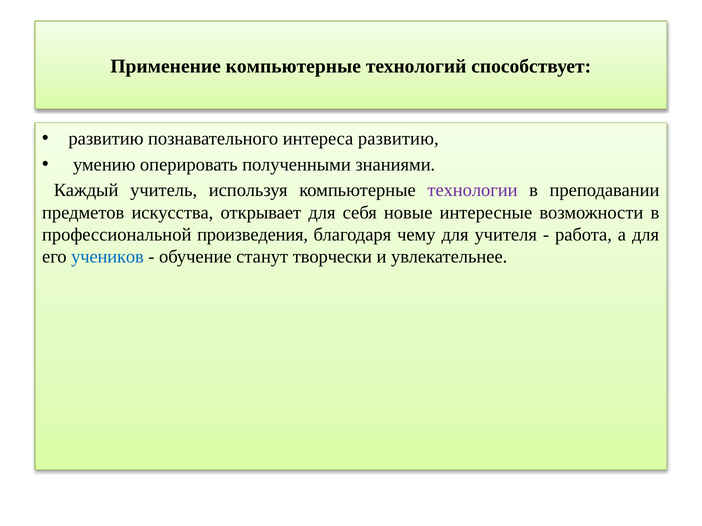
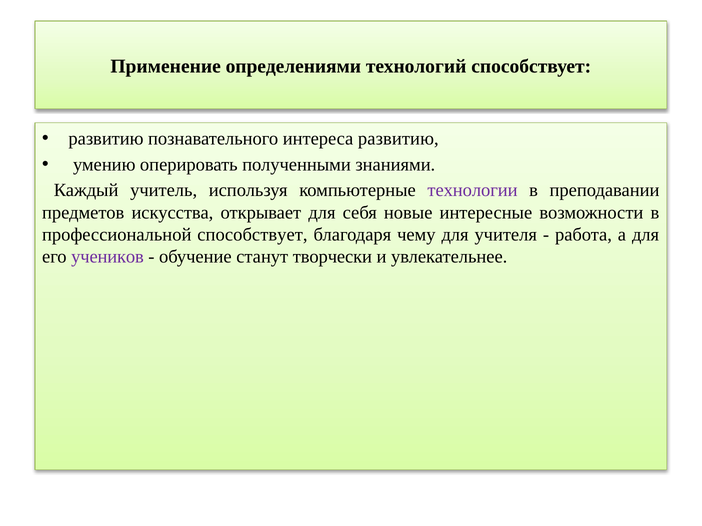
Применение компьютерные: компьютерные -> определениями
профессиональной произведения: произведения -> способствует
учеников colour: blue -> purple
